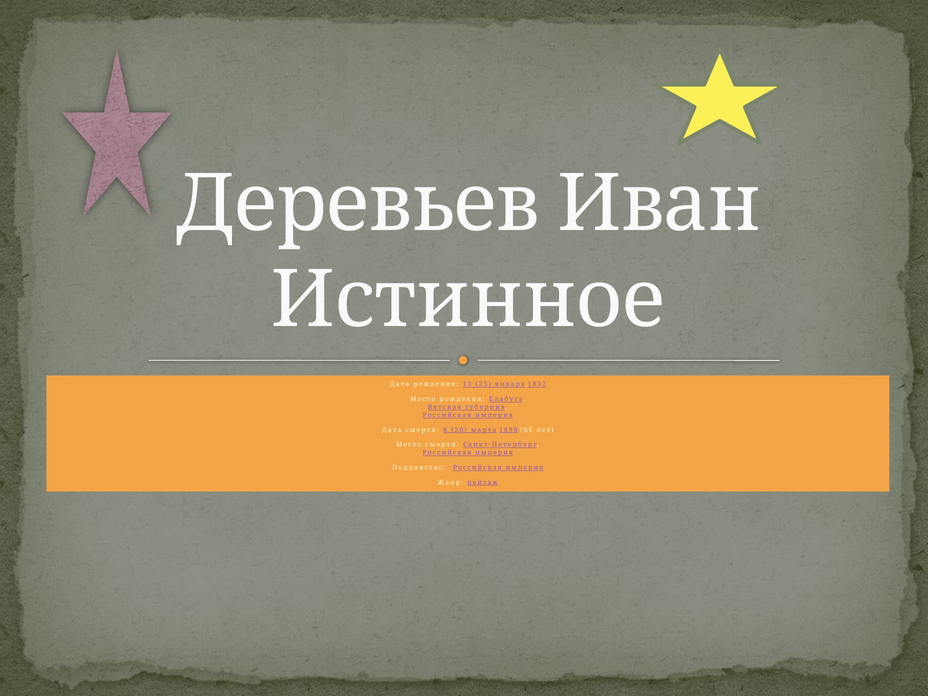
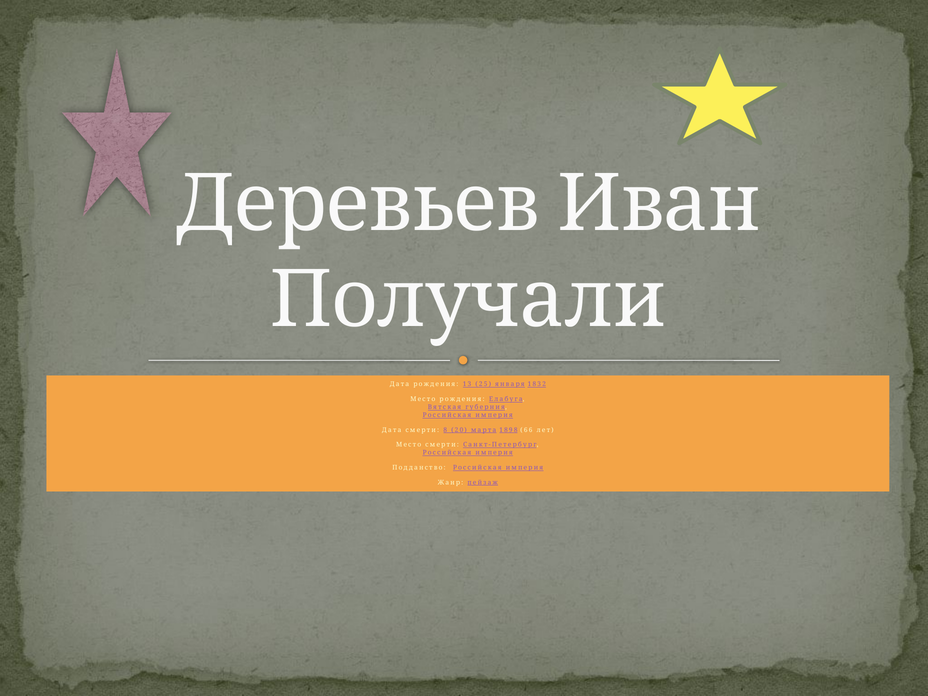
Истинное: Истинное -> Получали
